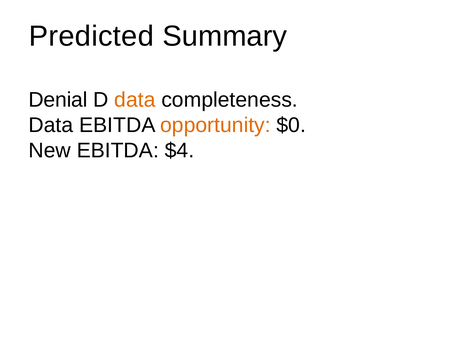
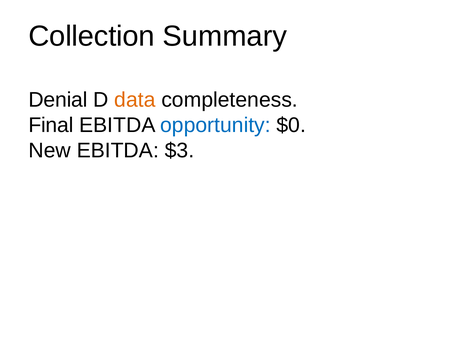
Predicted: Predicted -> Collection
Data at (51, 125): Data -> Final
opportunity colour: orange -> blue
$4: $4 -> $3
